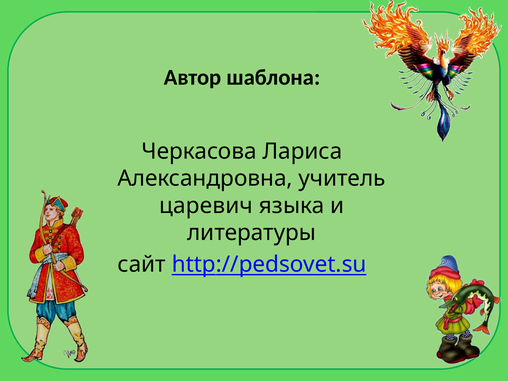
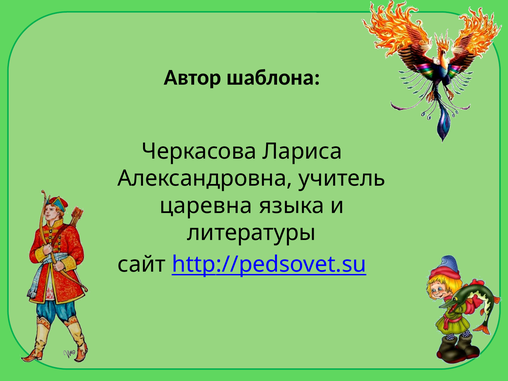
царевич: царевич -> царевна
